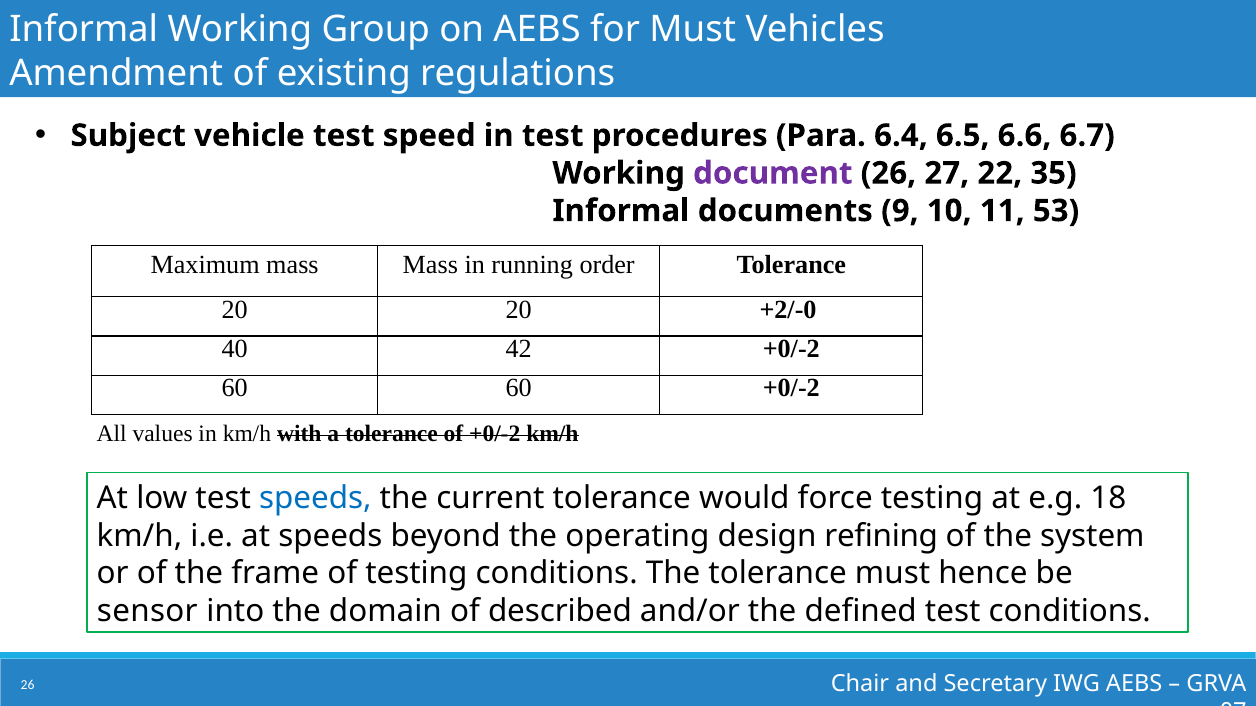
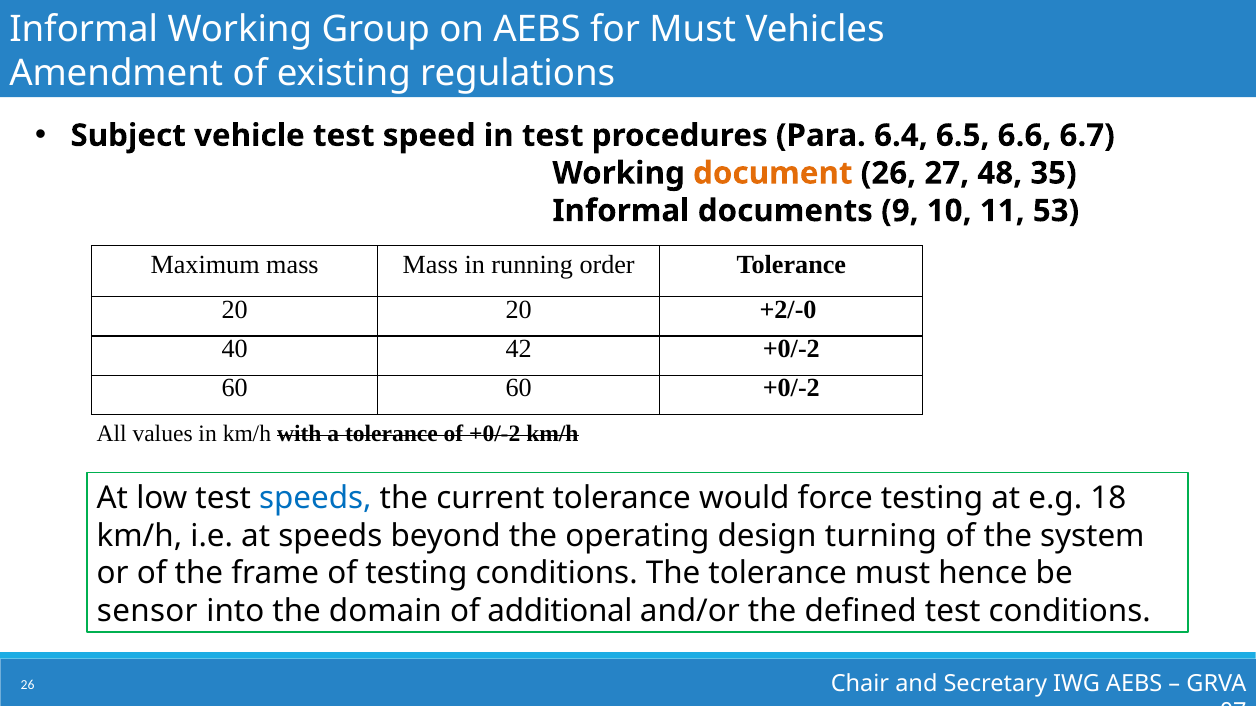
document colour: purple -> orange
22: 22 -> 48
refining: refining -> turning
described: described -> additional
